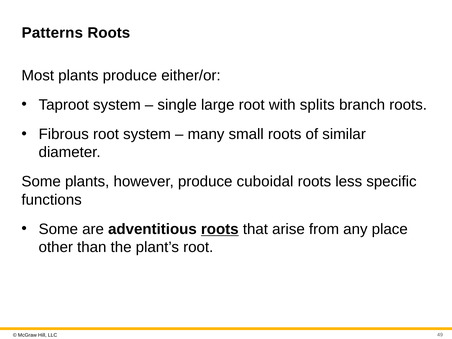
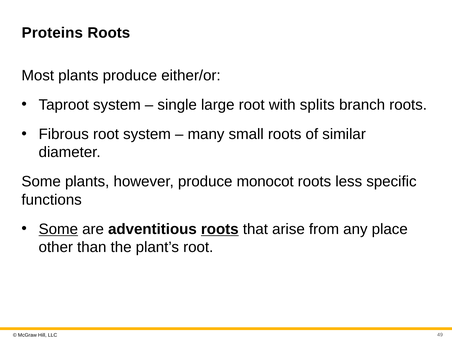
Patterns: Patterns -> Proteins
cuboidal: cuboidal -> monocot
Some at (58, 229) underline: none -> present
